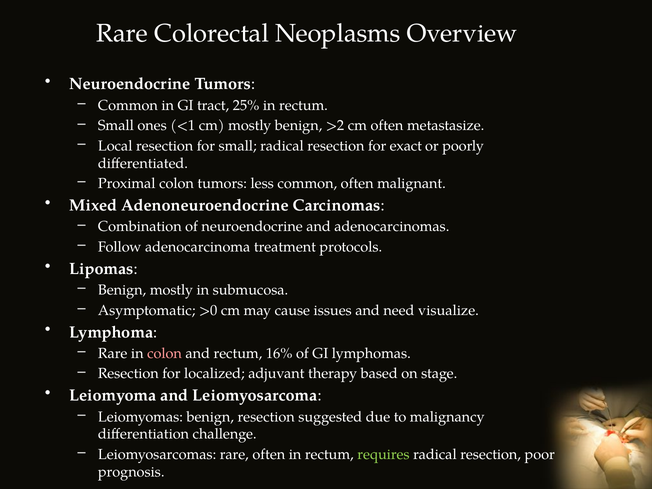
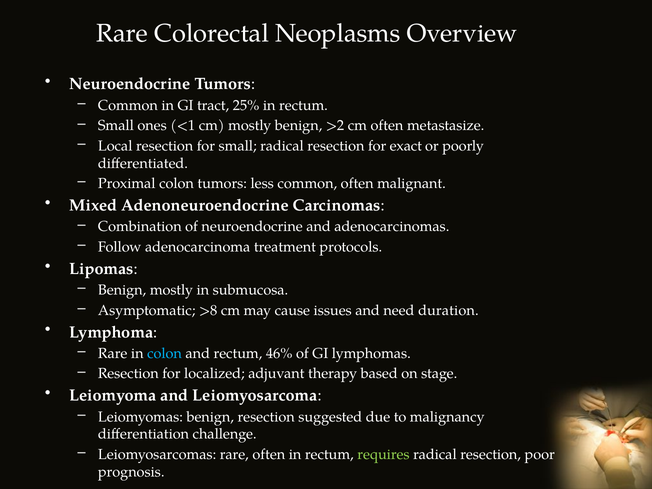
>0: >0 -> >8
visualize: visualize -> duration
colon at (165, 353) colour: pink -> light blue
16%: 16% -> 46%
